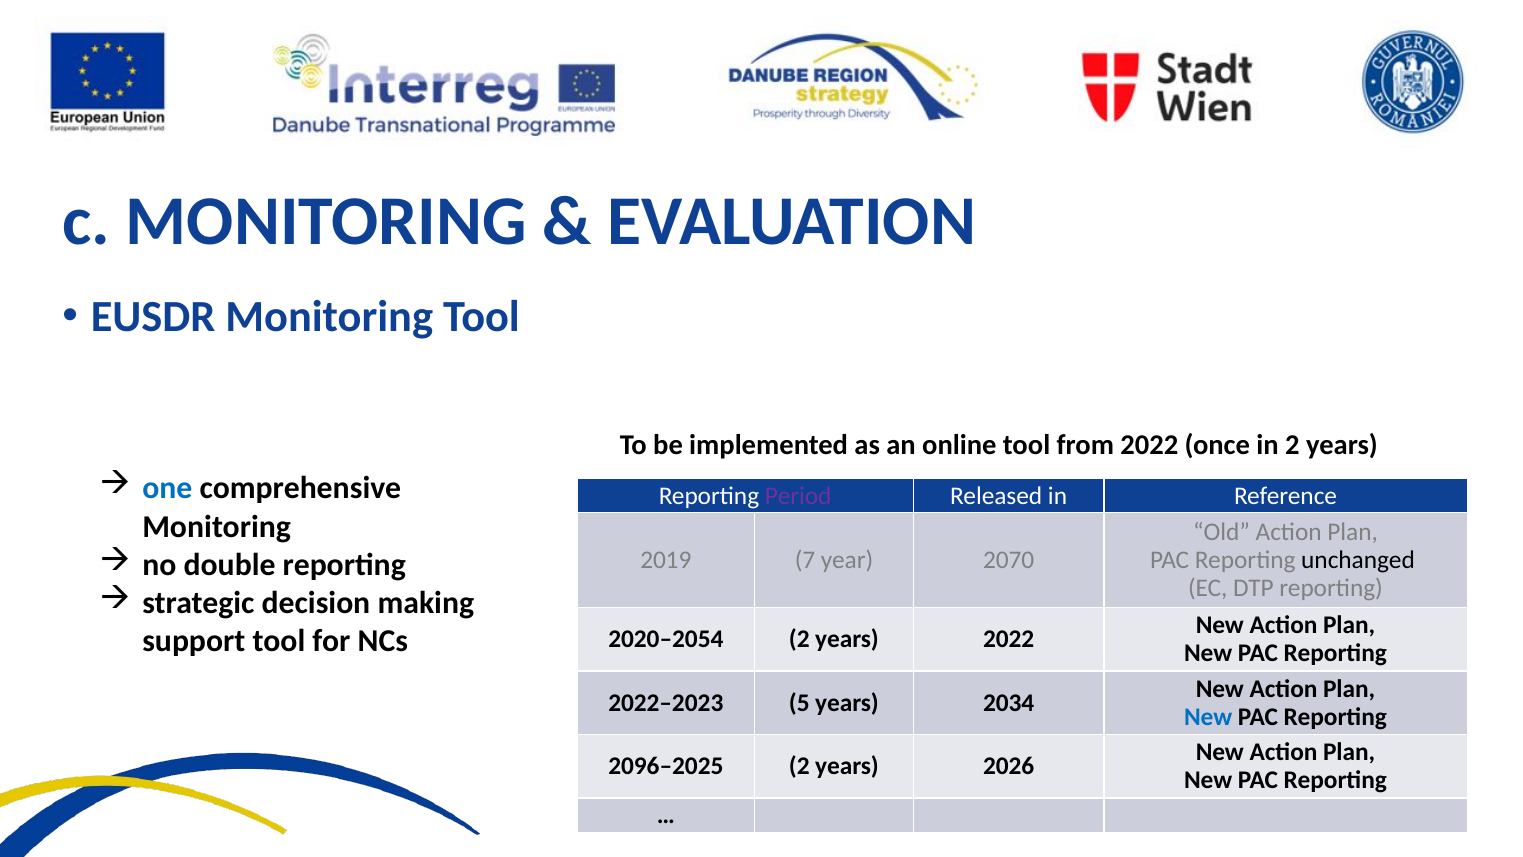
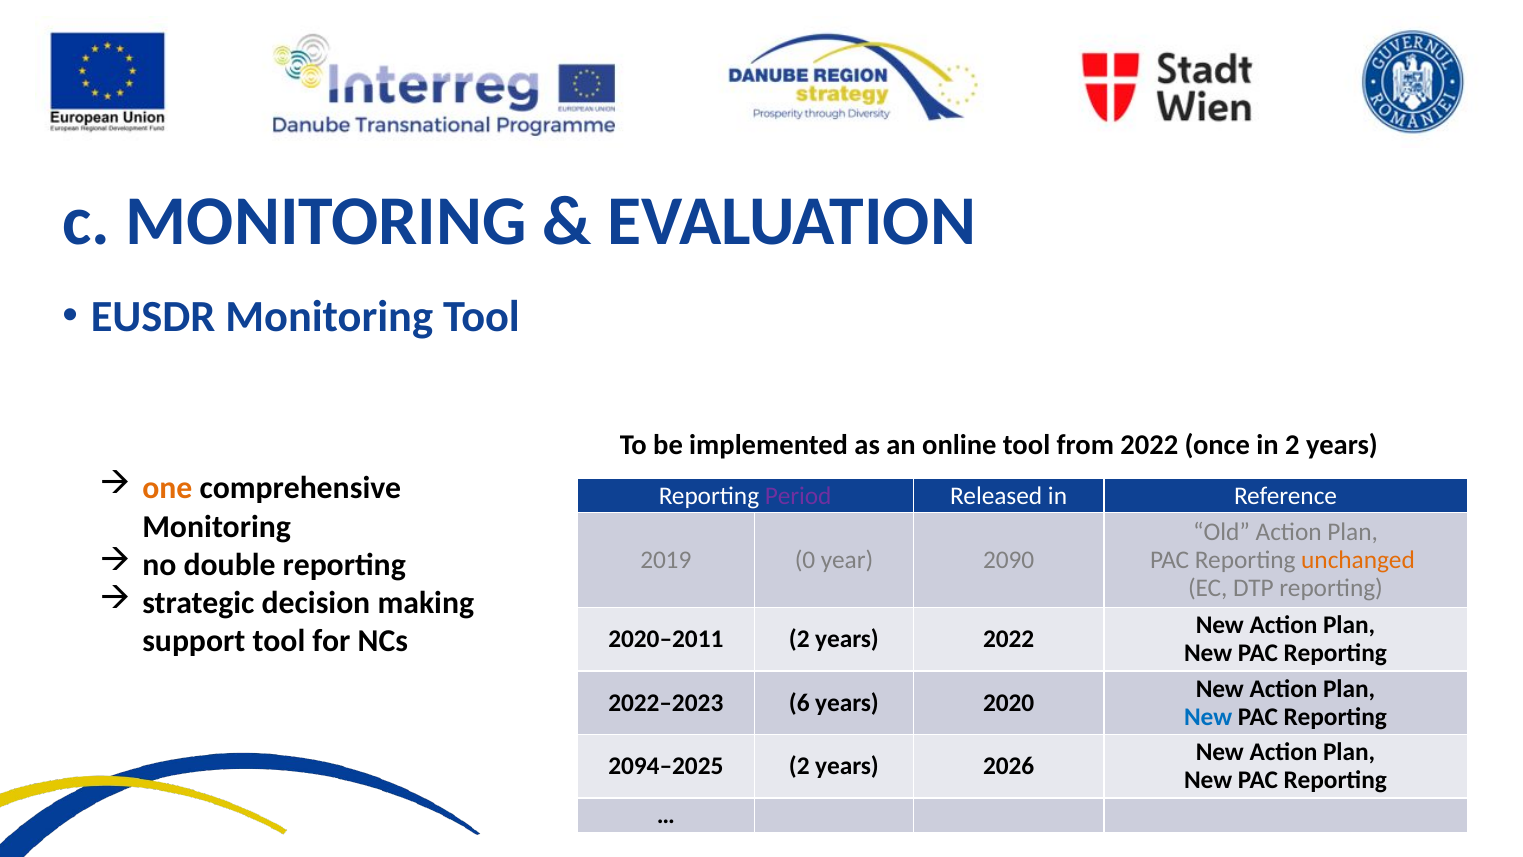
one colour: blue -> orange
7: 7 -> 0
2070: 2070 -> 2090
unchanged colour: black -> orange
2020–2054: 2020–2054 -> 2020–2011
5: 5 -> 6
2034: 2034 -> 2020
2096–2025: 2096–2025 -> 2094–2025
